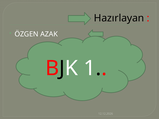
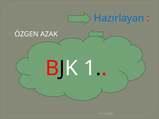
Hazırlayan colour: black -> blue
